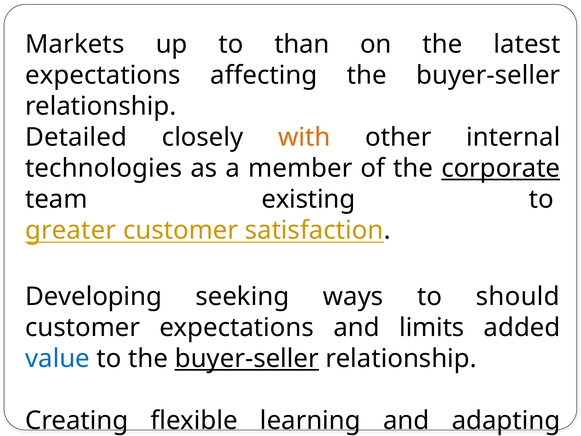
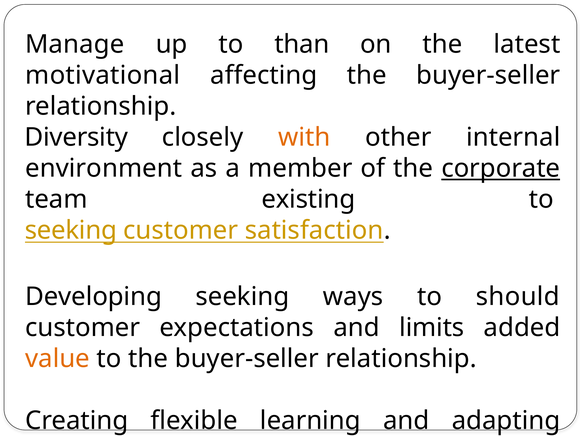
Markets: Markets -> Manage
expectations at (103, 75): expectations -> motivational
Detailed: Detailed -> Diversity
technologies at (104, 168): technologies -> environment
greater at (71, 230): greater -> seeking
value colour: blue -> orange
buyer-seller at (247, 358) underline: present -> none
